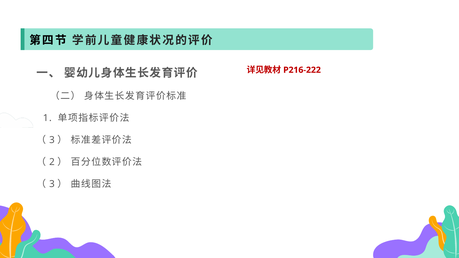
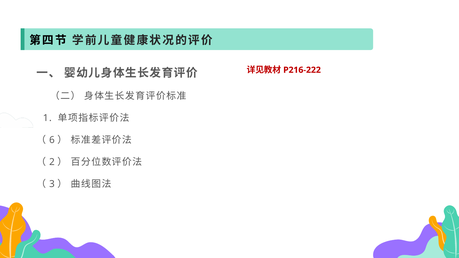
3 at (52, 140): 3 -> 6
